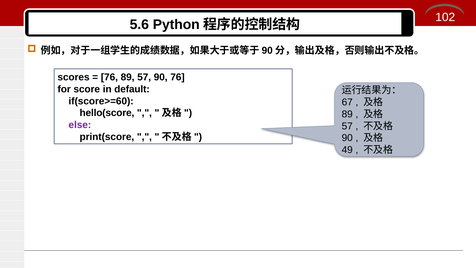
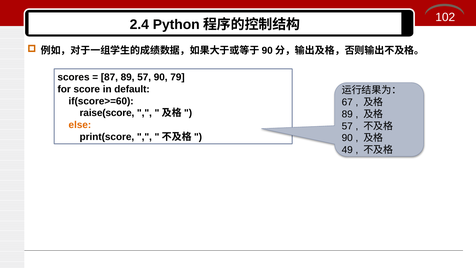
5.6: 5.6 -> 2.4
76 at (109, 77): 76 -> 87
90 76: 76 -> 79
hello(score: hello(score -> raise(score
else colour: purple -> orange
